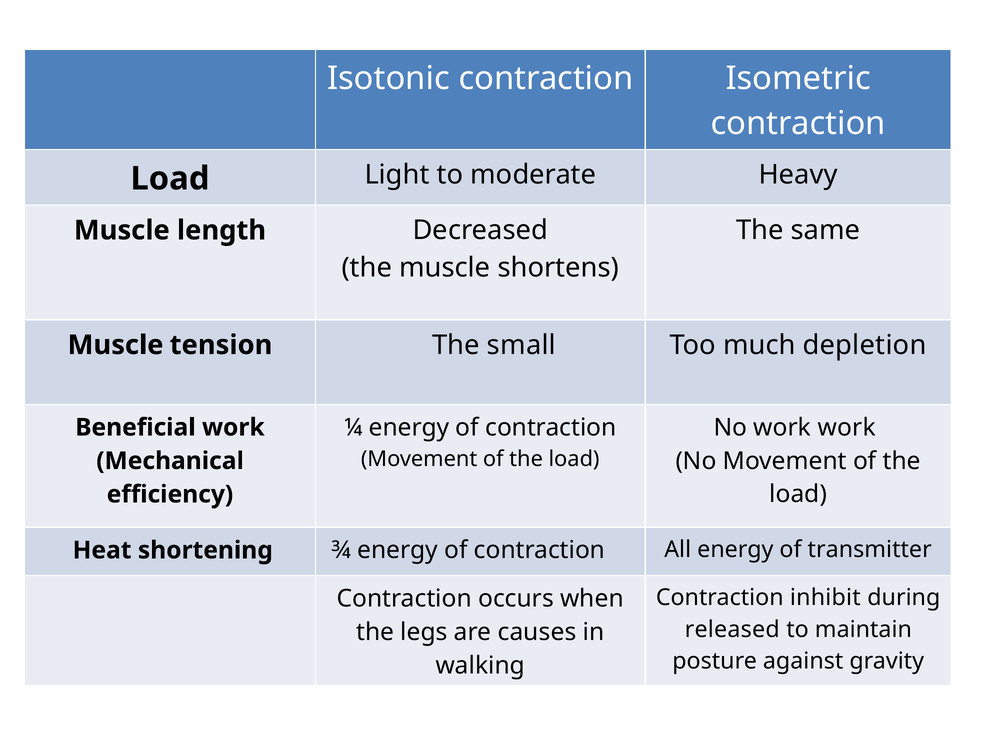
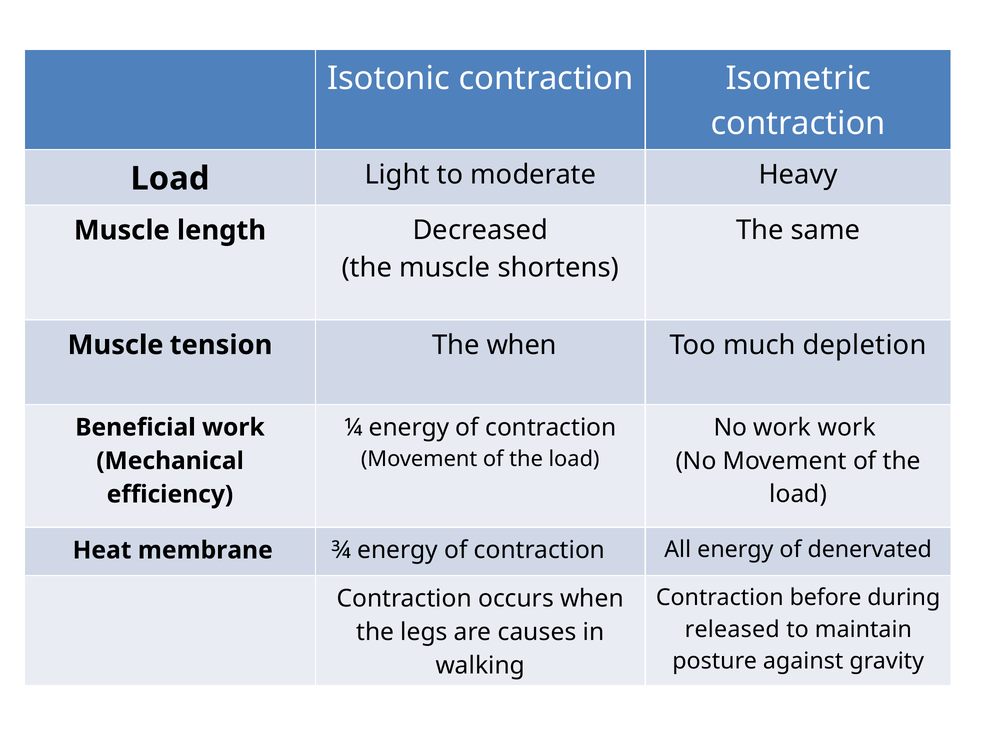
The small: small -> when
shortening: shortening -> membrane
transmitter: transmitter -> denervated
inhibit: inhibit -> before
